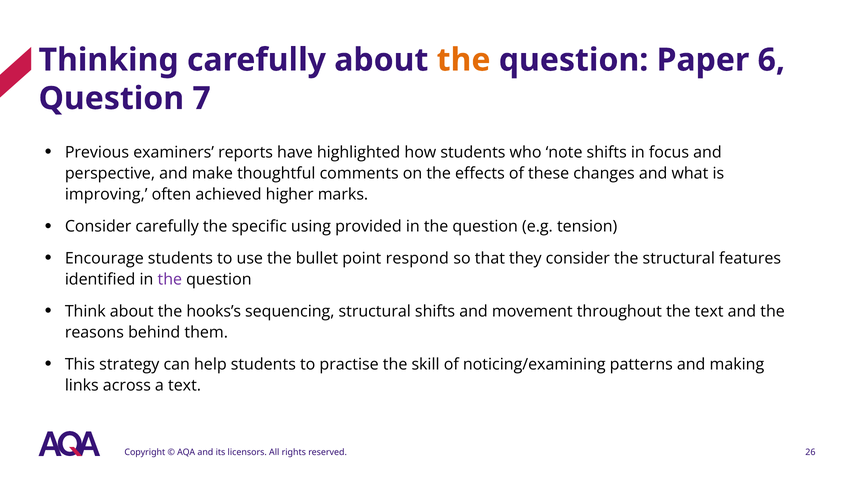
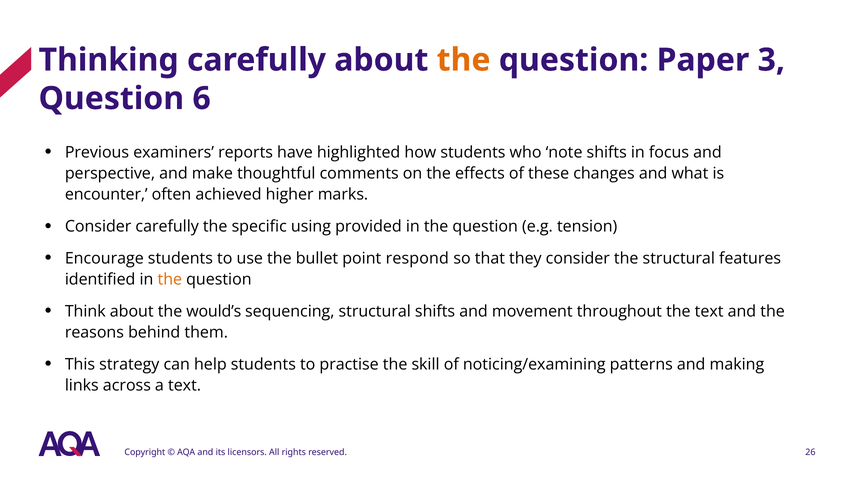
6: 6 -> 3
7: 7 -> 6
improving: improving -> encounter
the at (170, 279) colour: purple -> orange
hooks’s: hooks’s -> would’s
